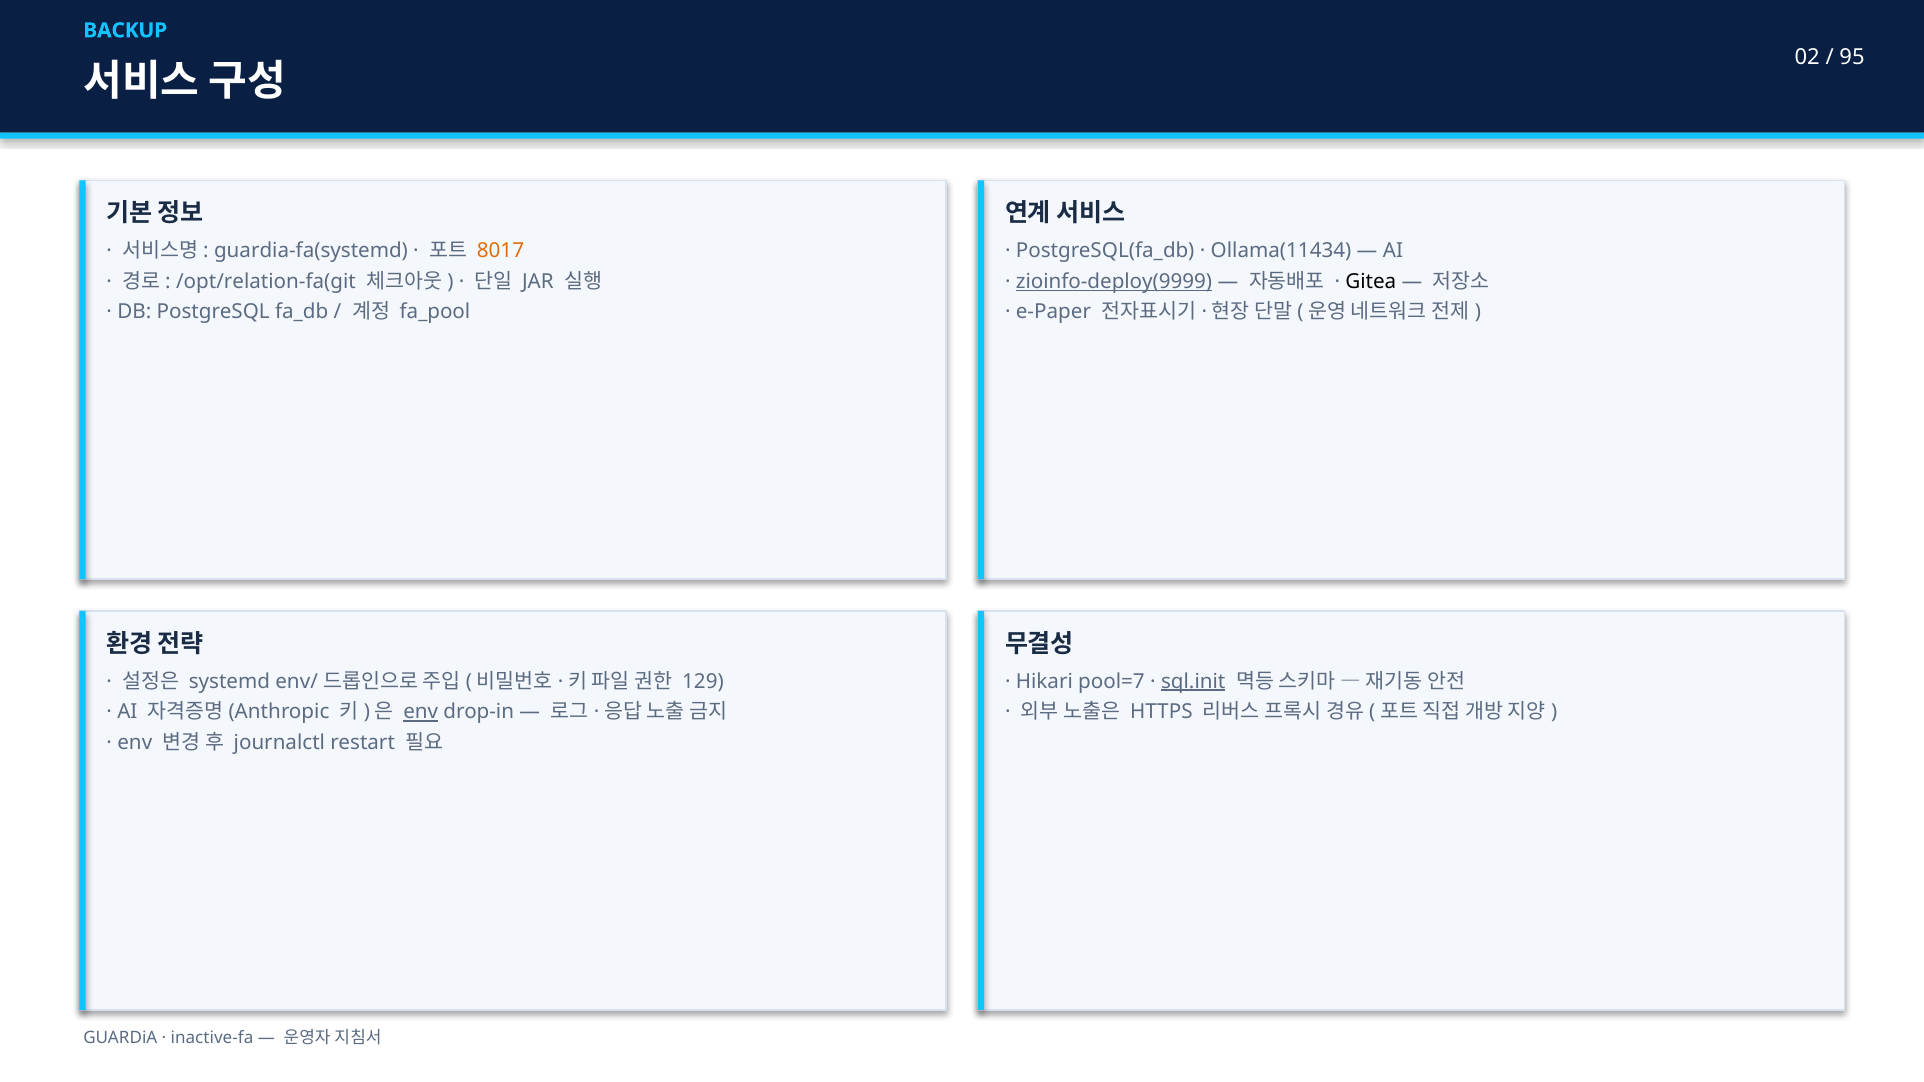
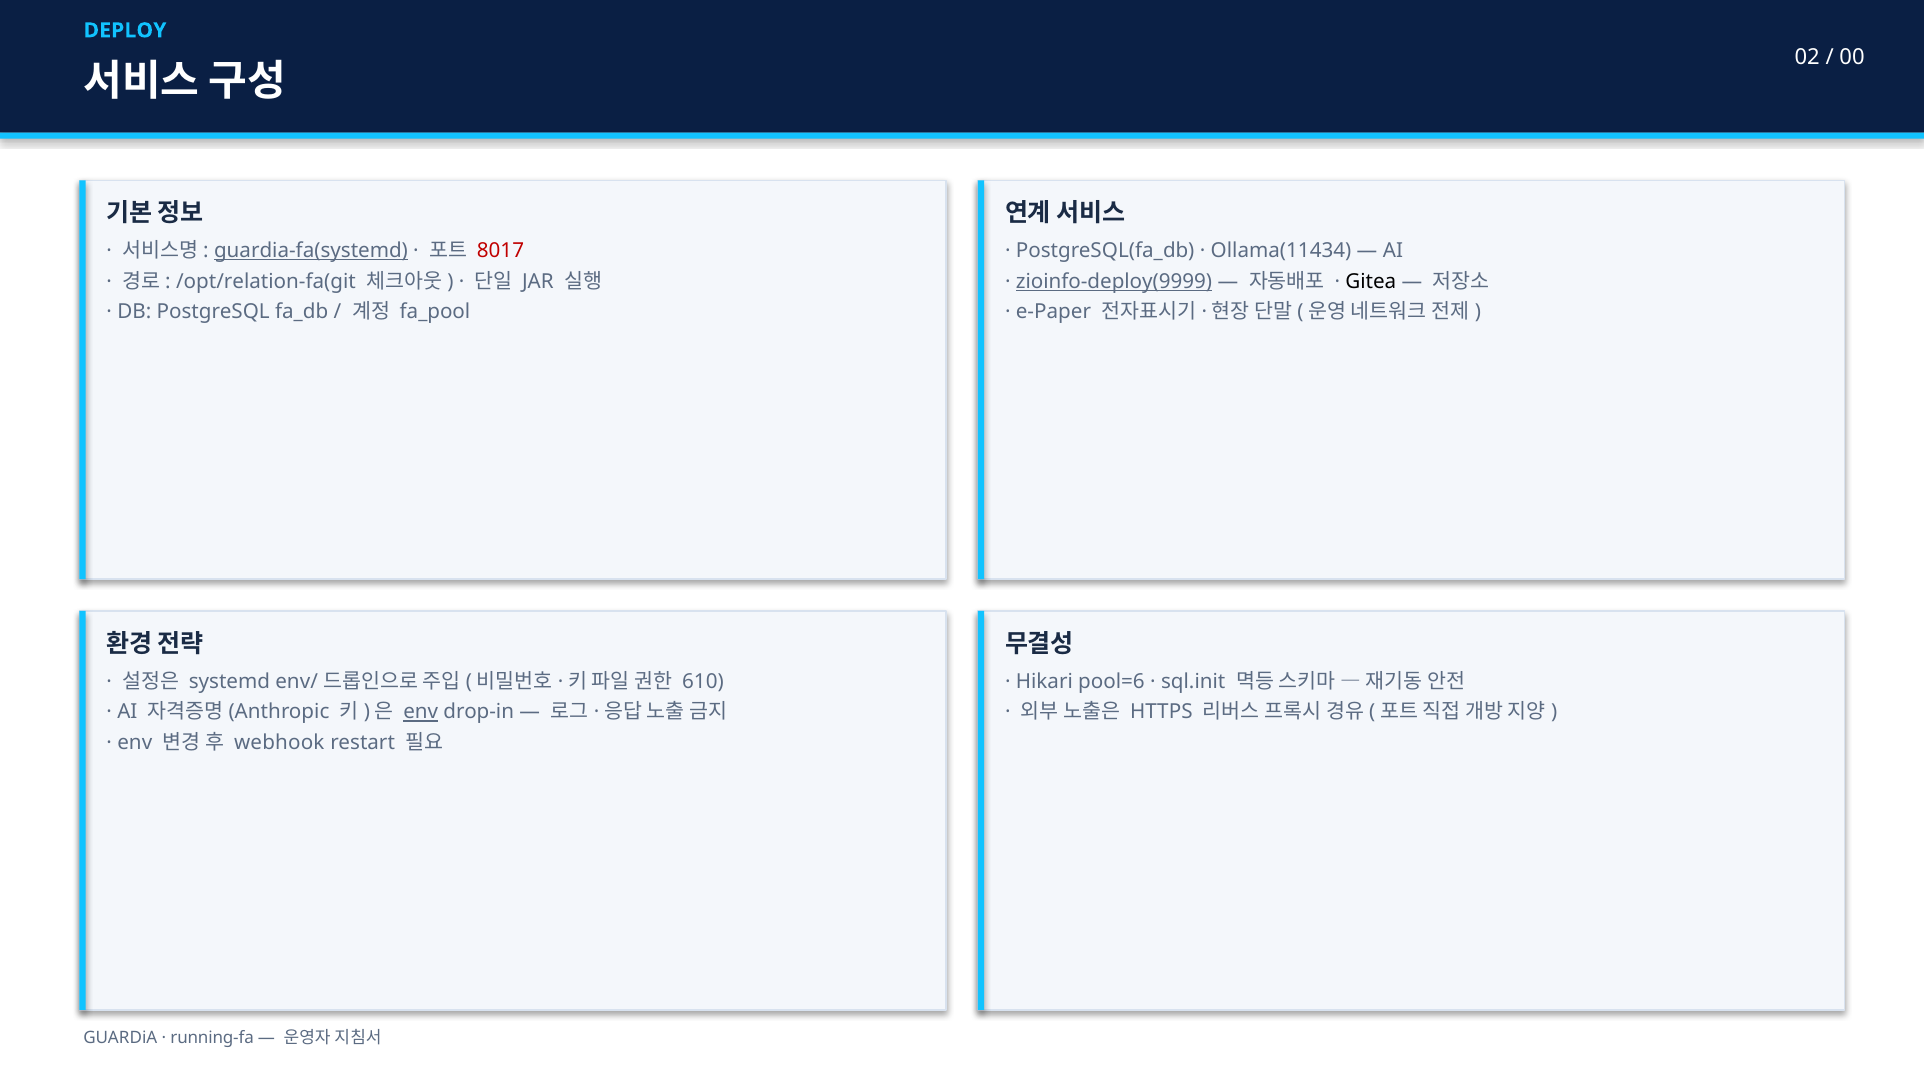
BACKUP: BACKUP -> DEPLOY
95: 95 -> 00
guardia-fa(systemd underline: none -> present
8017 colour: orange -> red
129: 129 -> 610
pool=7: pool=7 -> pool=6
sql.init underline: present -> none
journalctl: journalctl -> webhook
inactive-fa: inactive-fa -> running-fa
